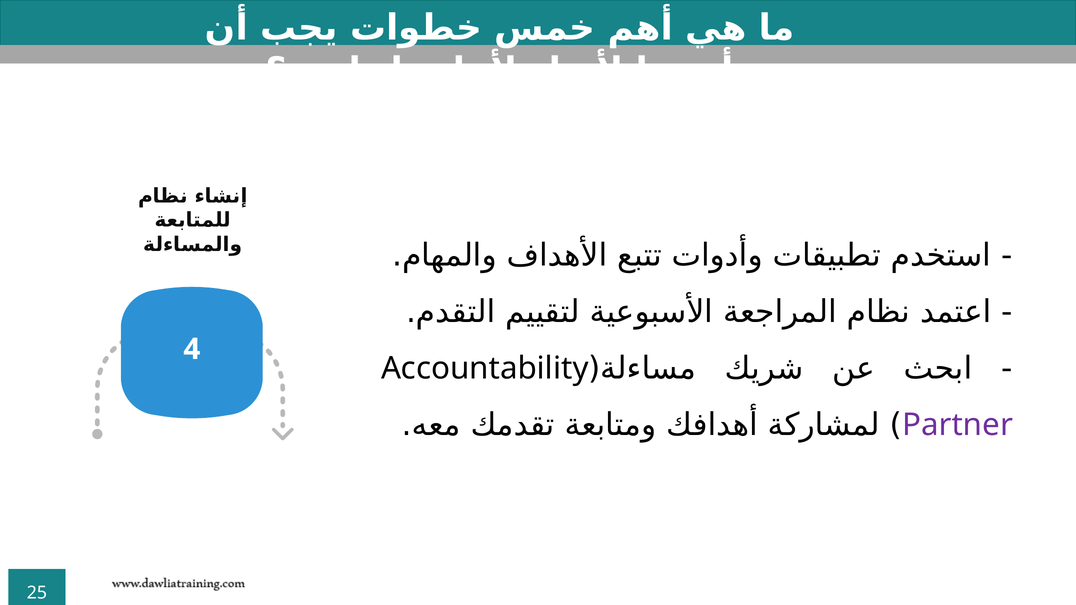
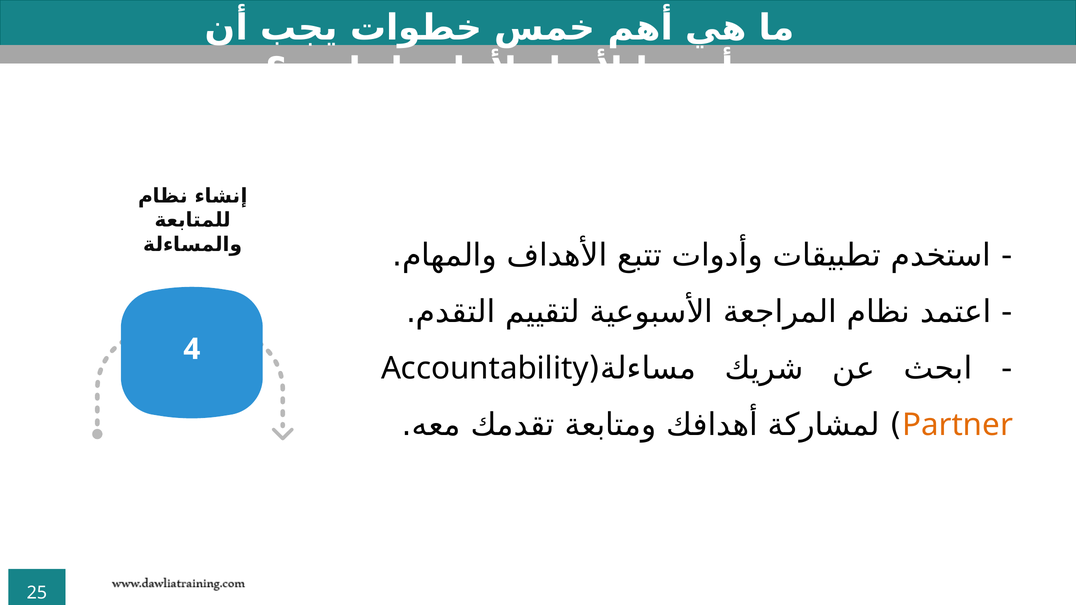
Partner colour: purple -> orange
